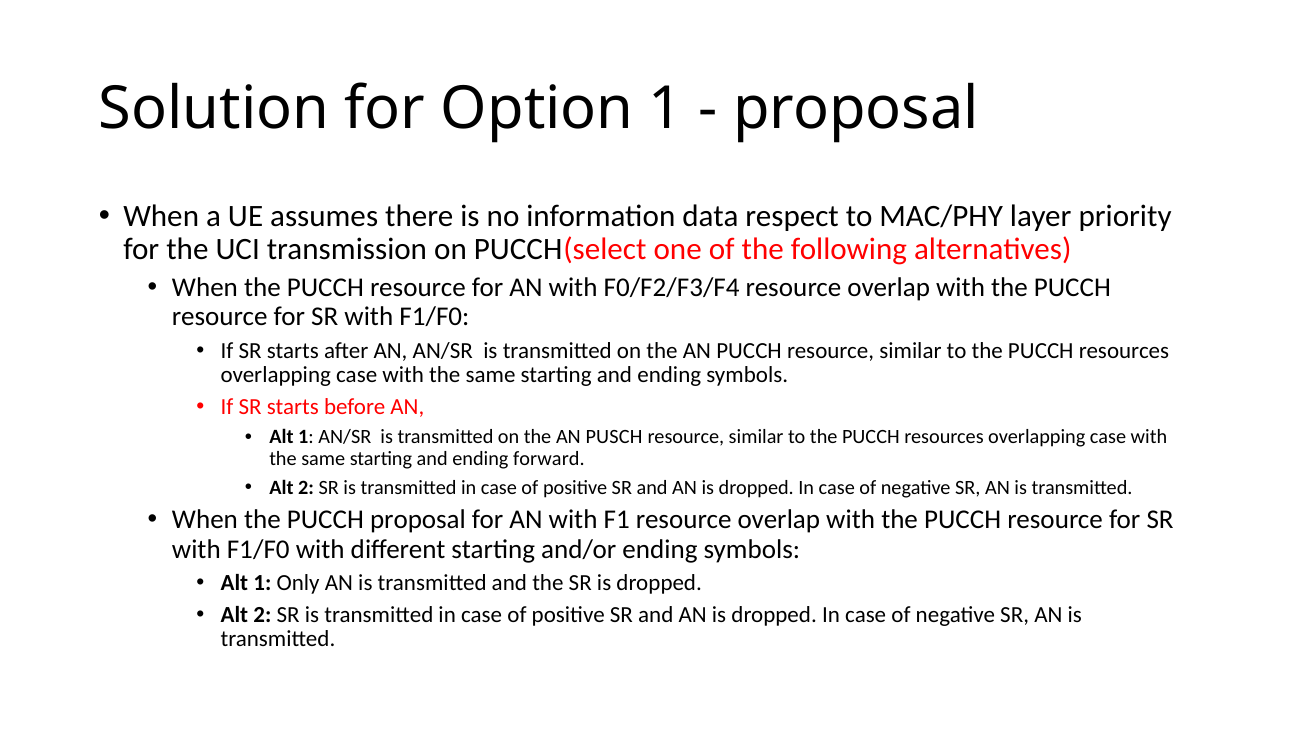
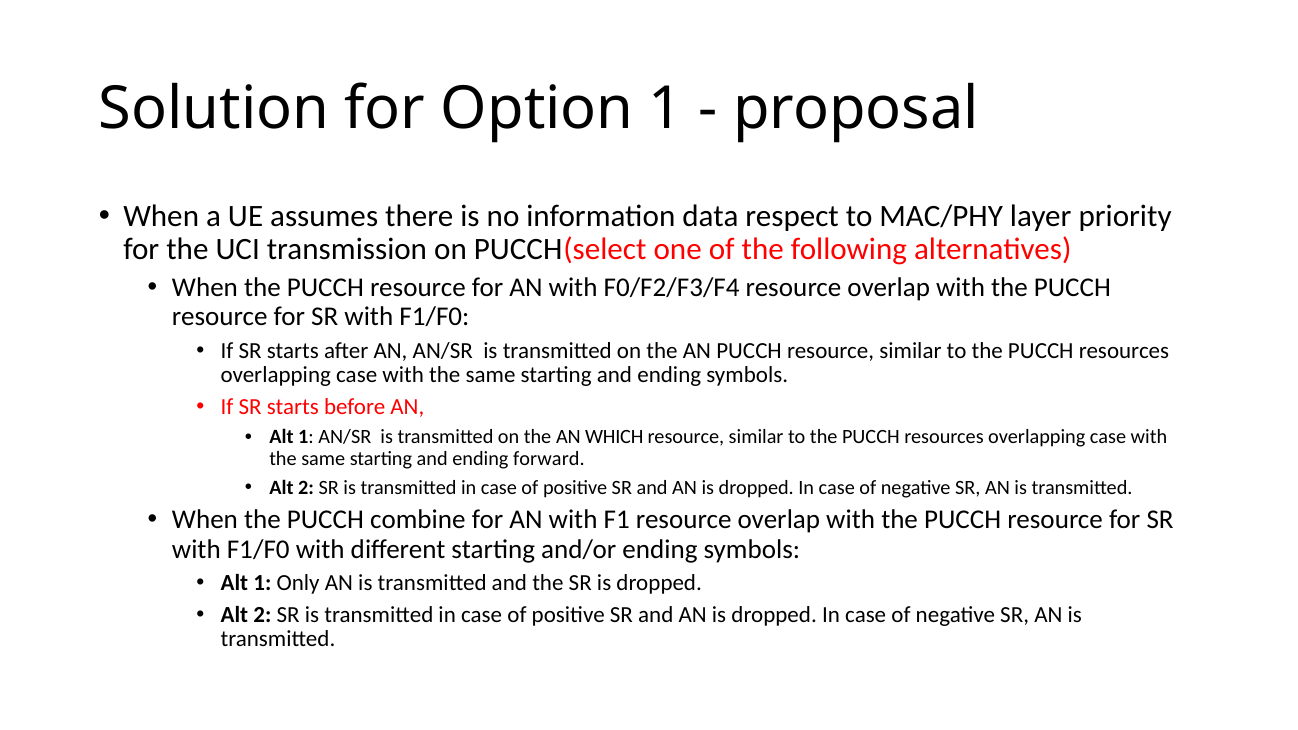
PUSCH: PUSCH -> WHICH
PUCCH proposal: proposal -> combine
